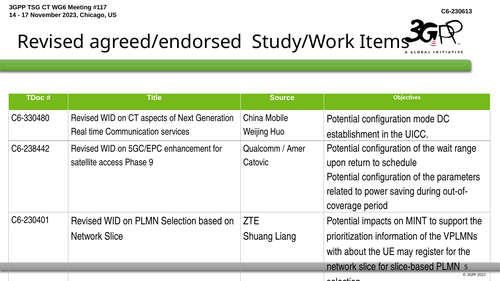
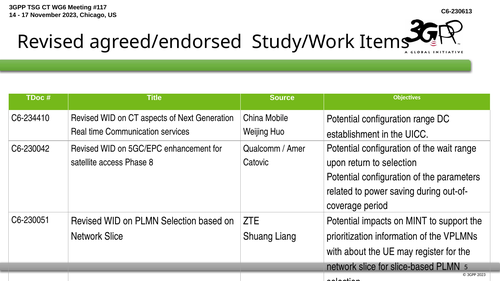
C6-330480: C6-330480 -> C6-234410
configuration mode: mode -> range
C6-238442: C6-238442 -> C6-230042
9: 9 -> 8
to schedule: schedule -> selection
C6-230401: C6-230401 -> C6-230051
